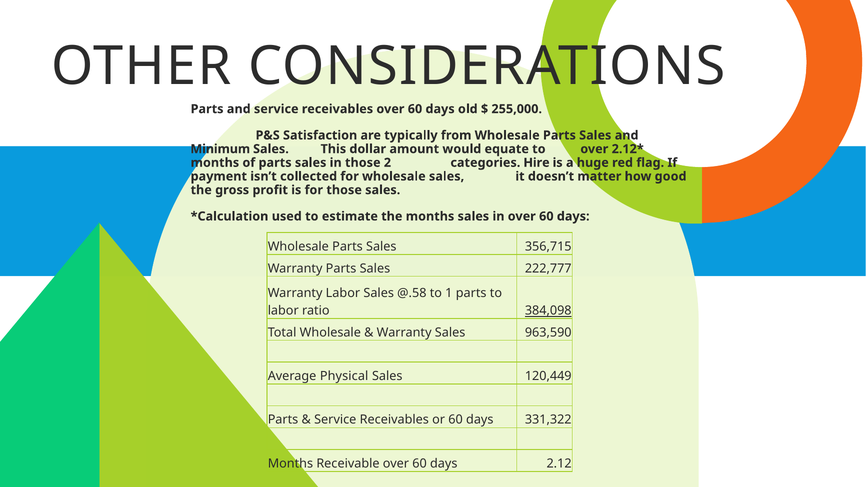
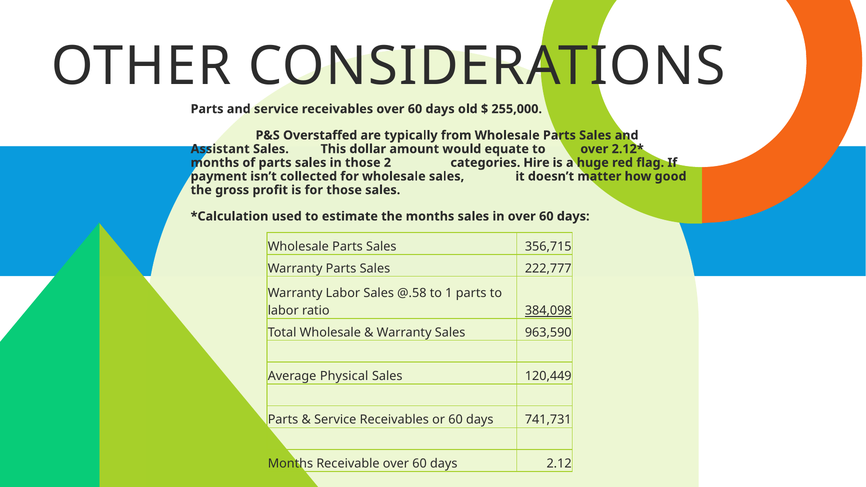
Satisfaction: Satisfaction -> Overstaffed
Minimum: Minimum -> Assistant
331,322: 331,322 -> 741,731
